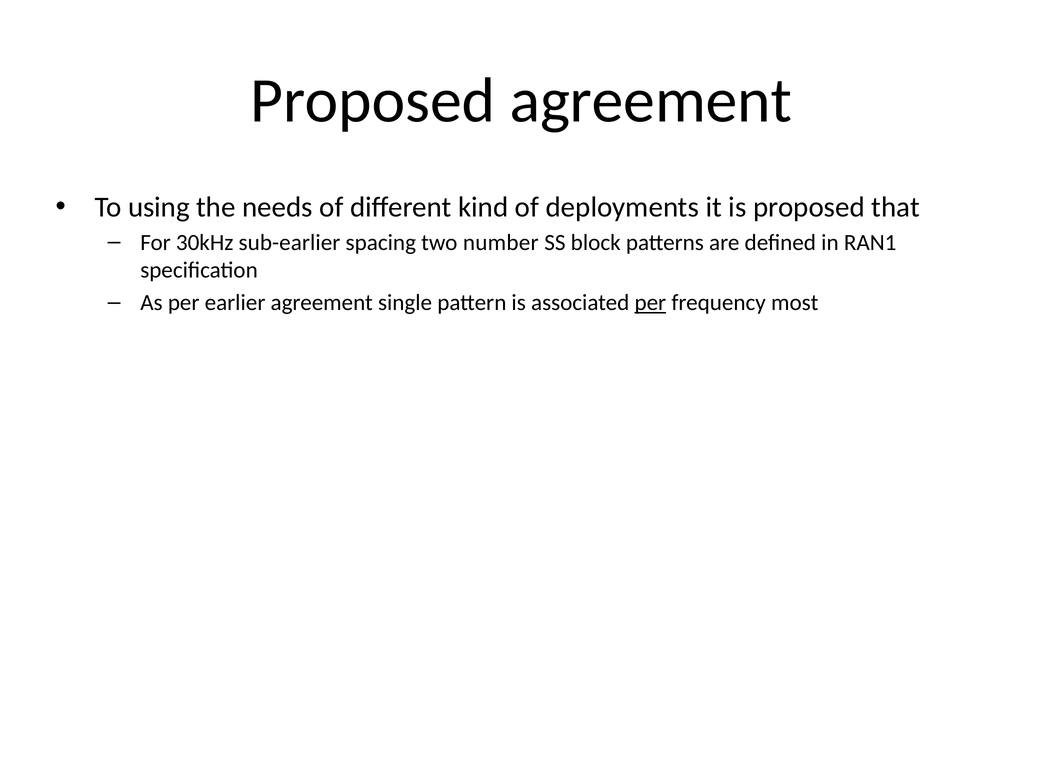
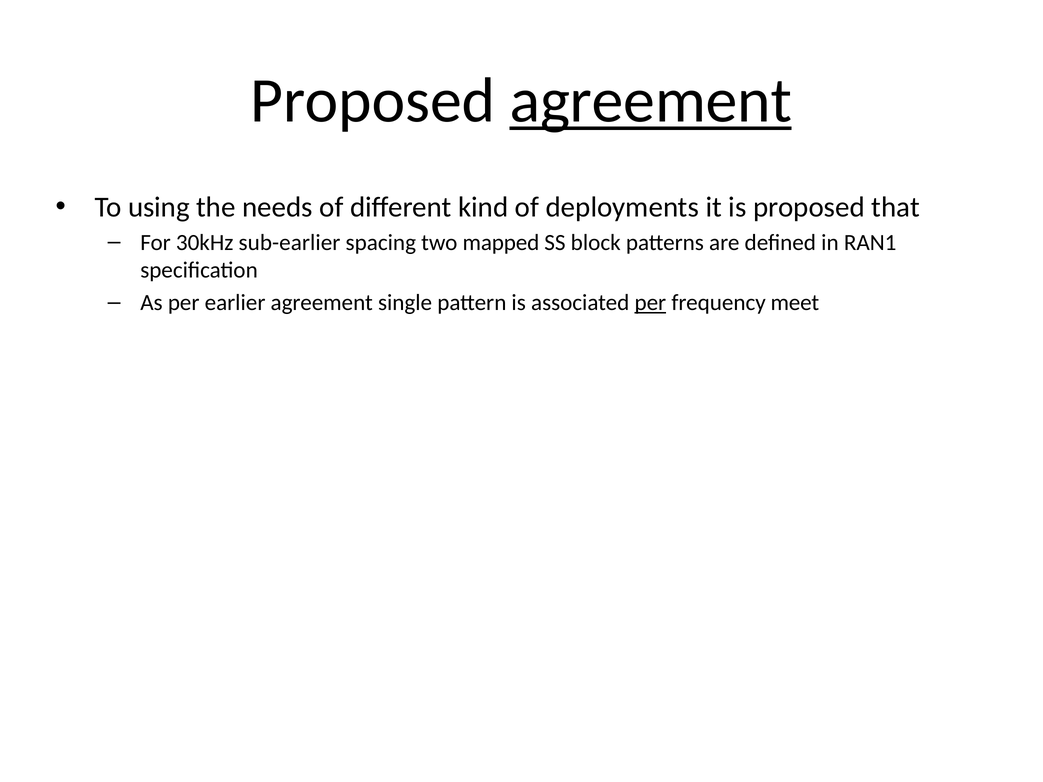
agreement at (651, 101) underline: none -> present
number: number -> mapped
most: most -> meet
